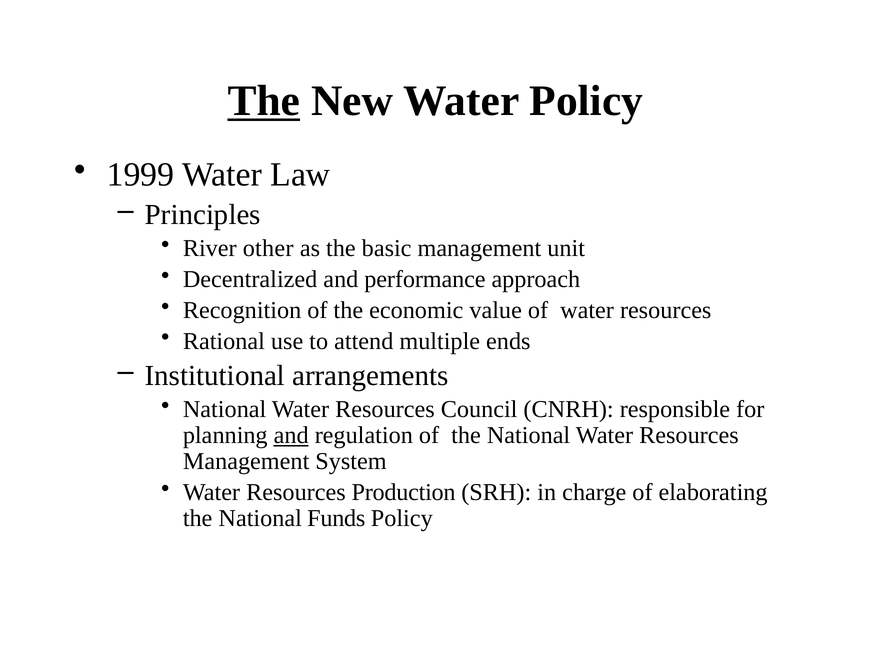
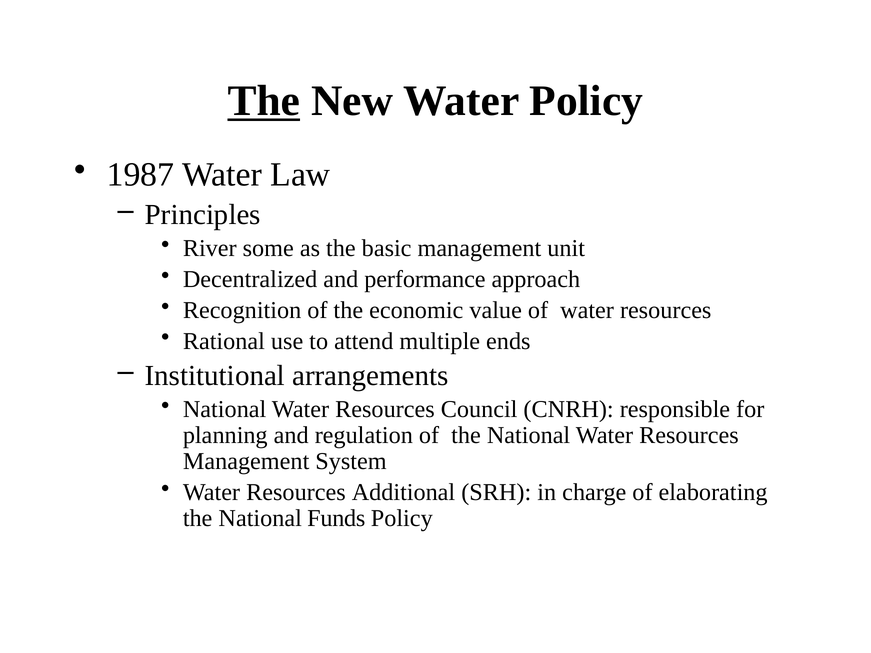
1999: 1999 -> 1987
other: other -> some
and at (291, 435) underline: present -> none
Production: Production -> Additional
